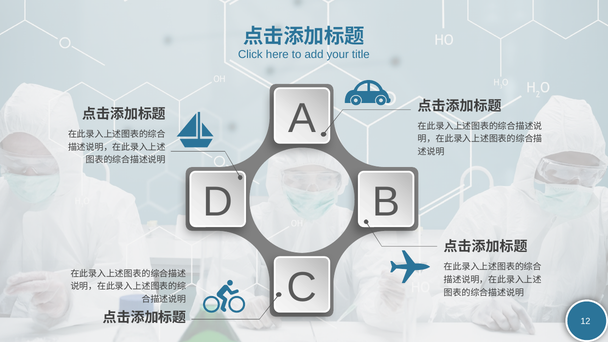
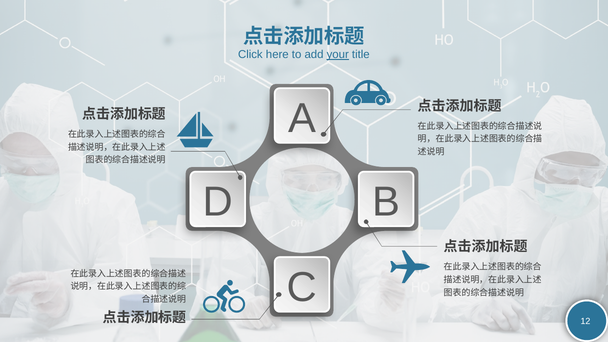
your underline: none -> present
